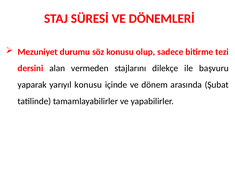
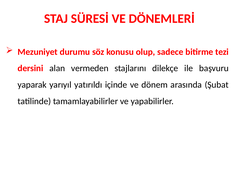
yarıyıl konusu: konusu -> yatırıldı
